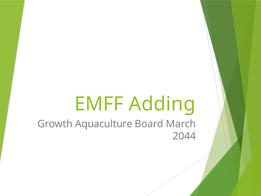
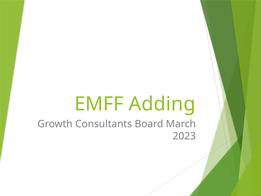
Aquaculture: Aquaculture -> Consultants
2044: 2044 -> 2023
